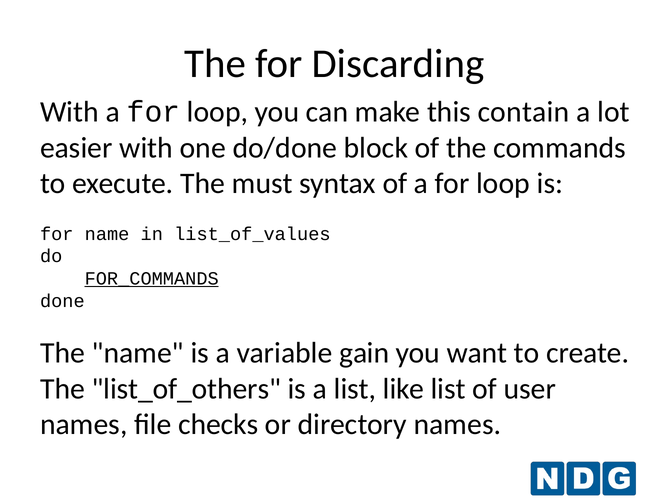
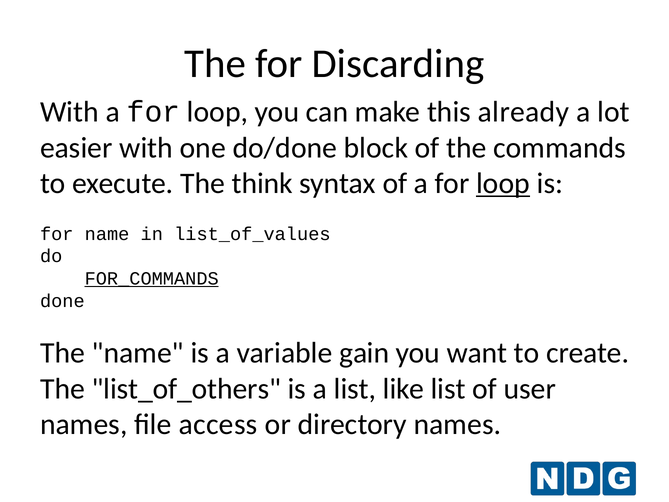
contain: contain -> already
must: must -> think
loop at (503, 183) underline: none -> present
checks: checks -> access
